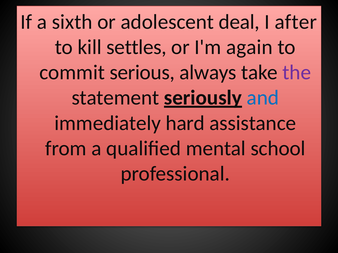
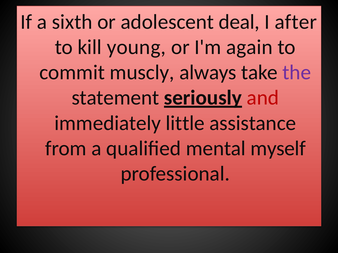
settles: settles -> young
serious: serious -> muscly
and colour: blue -> red
hard: hard -> little
school: school -> myself
